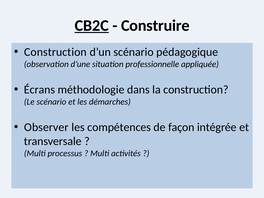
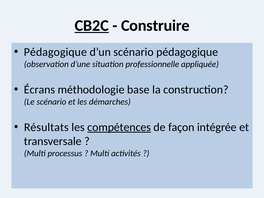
Construction at (55, 52): Construction -> Pédagogique
dans: dans -> base
Observer: Observer -> Résultats
compétences underline: none -> present
